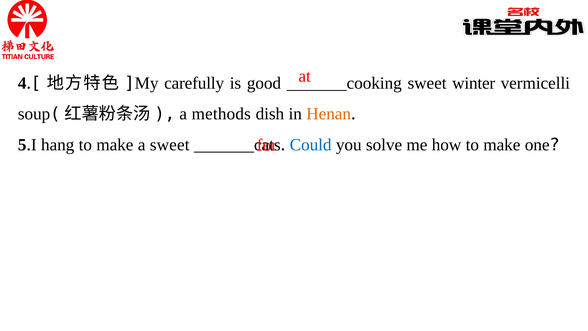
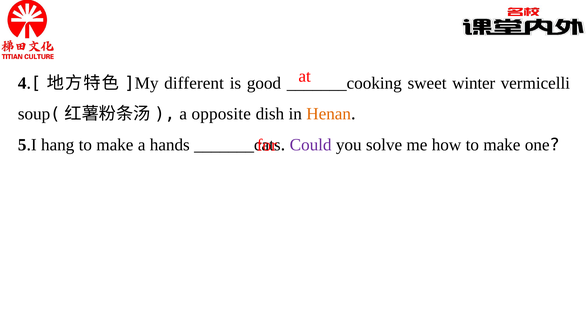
carefully: carefully -> different
methods: methods -> opposite
a sweet: sweet -> hands
Could colour: blue -> purple
